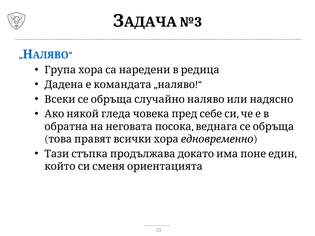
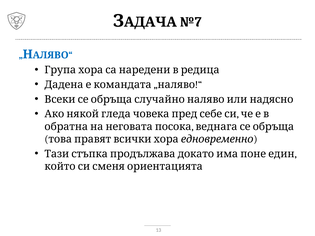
№3: №3 -> №7
